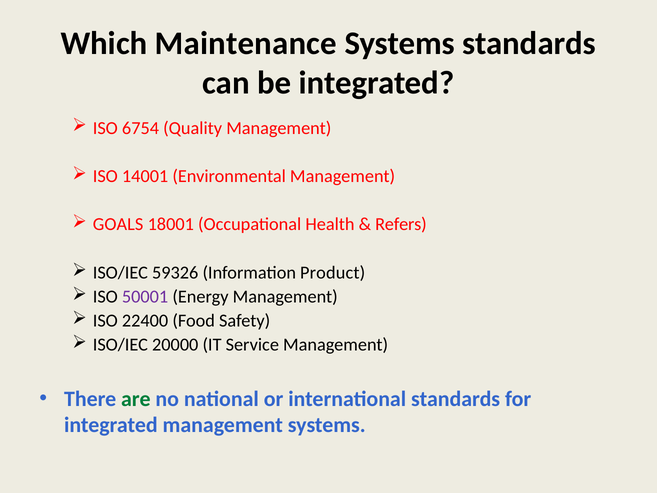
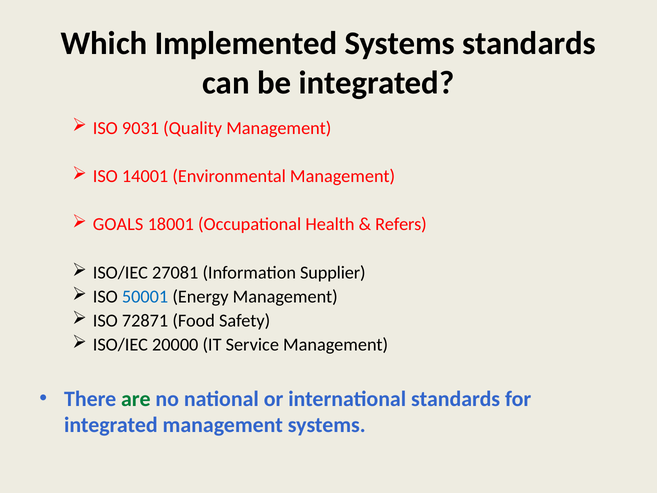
Maintenance: Maintenance -> Implemented
6754: 6754 -> 9031
59326: 59326 -> 27081
Product: Product -> Supplier
50001 colour: purple -> blue
22400: 22400 -> 72871
